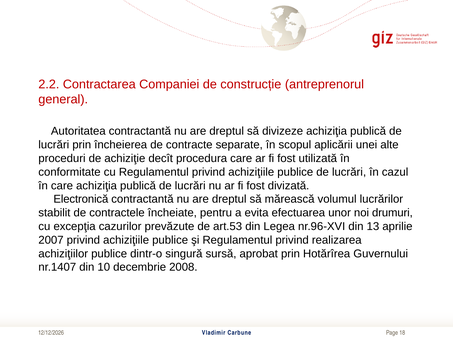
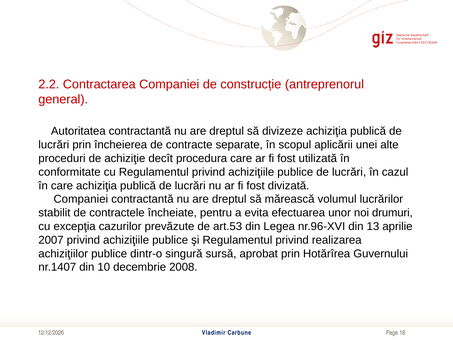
Electronică at (81, 199): Electronică -> Companiei
